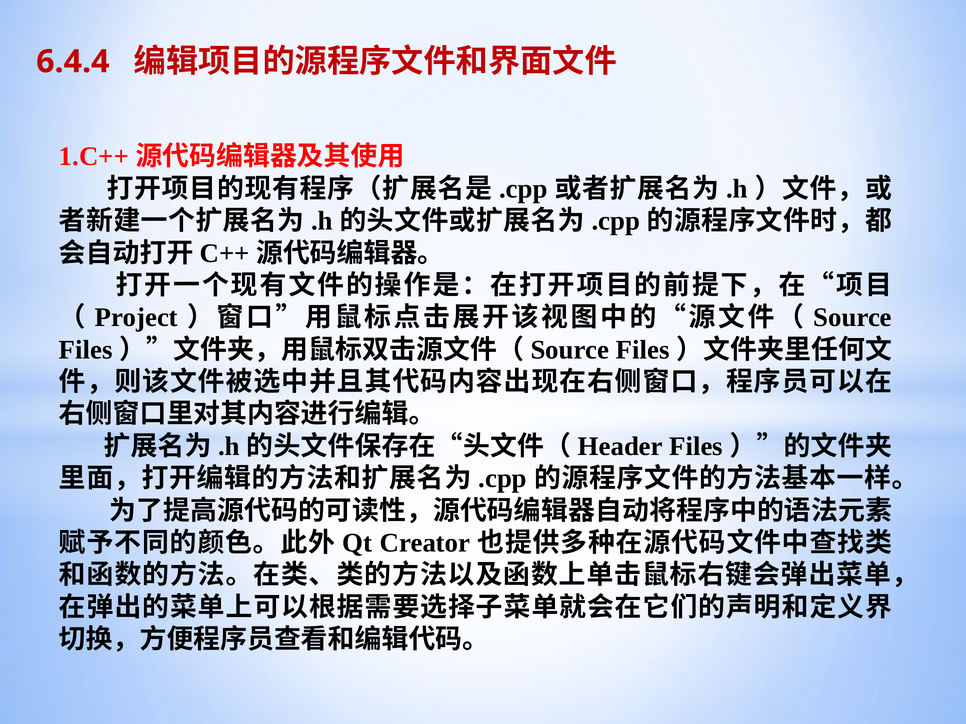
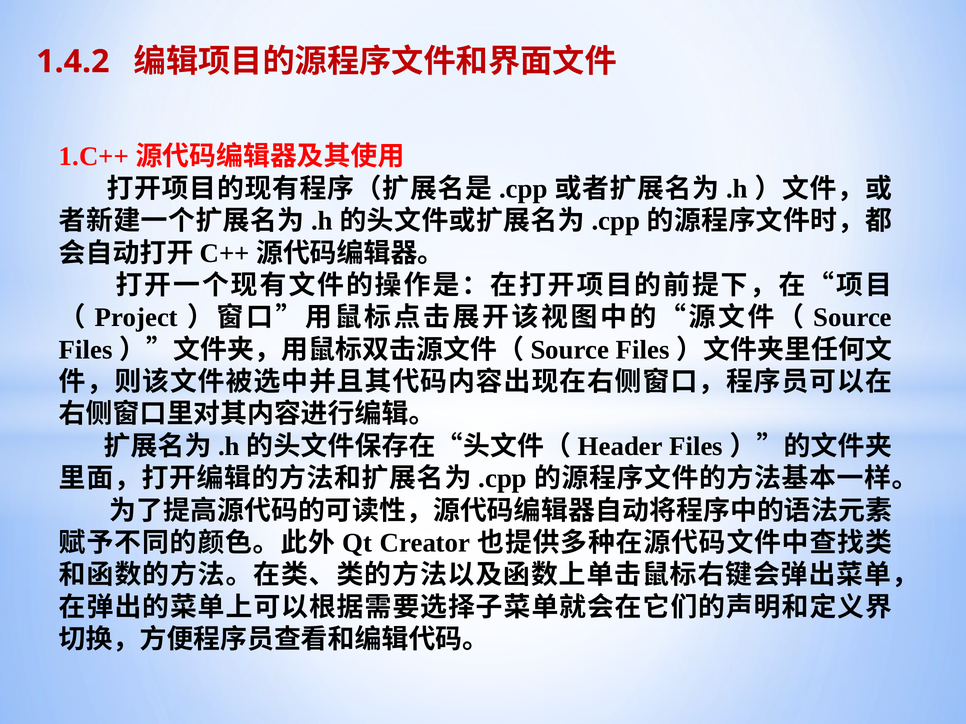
6.4.4: 6.4.4 -> 1.4.2
